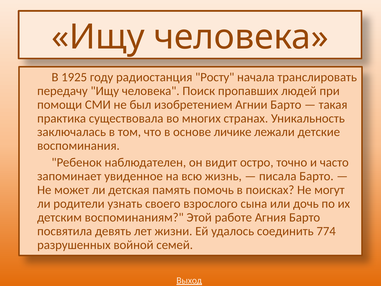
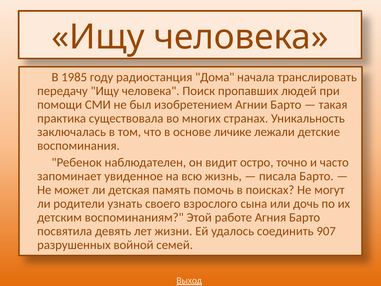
1925: 1925 -> 1985
Росту: Росту -> Дома
774: 774 -> 907
